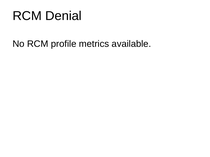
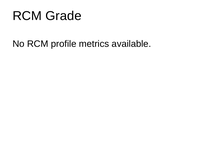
Denial: Denial -> Grade
